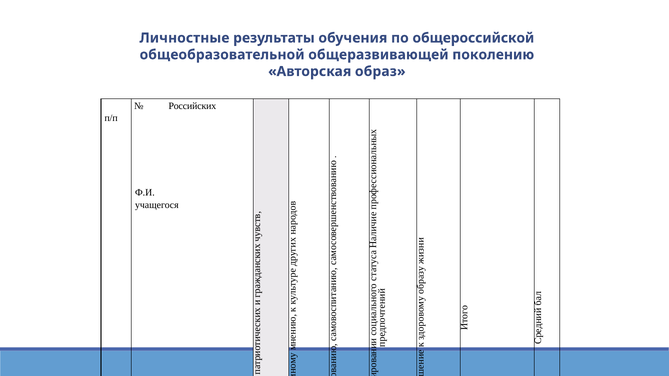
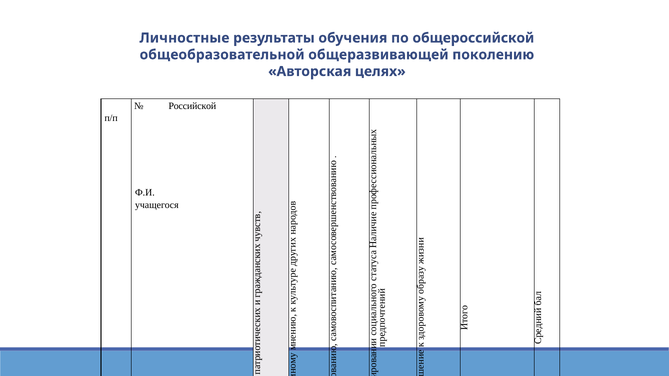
образ: образ -> целях
Российских: Российских -> Российской
